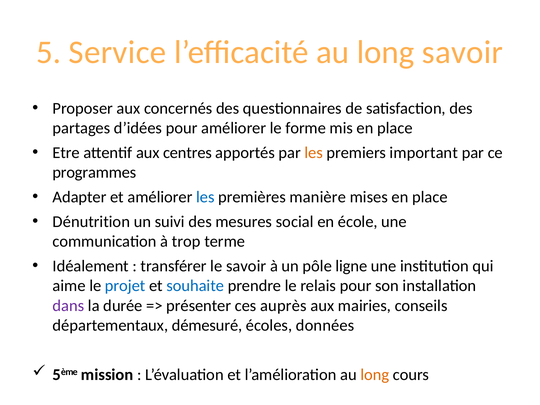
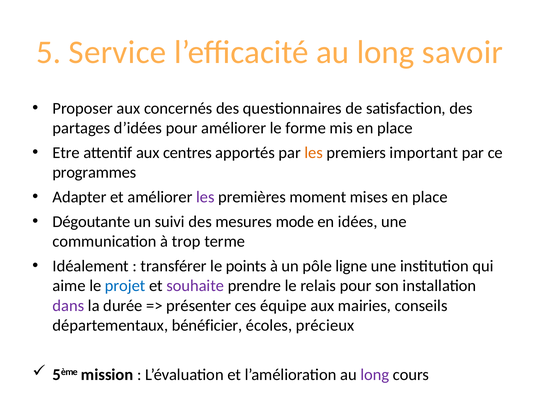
les at (205, 197) colour: blue -> purple
manière: manière -> moment
Dénutrition: Dénutrition -> Dégoutante
social: social -> mode
école: école -> idées
le savoir: savoir -> points
souhaite colour: blue -> purple
auprès: auprès -> équipe
démesuré: démesuré -> bénéficier
données: données -> précieux
long at (375, 375) colour: orange -> purple
